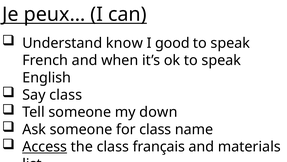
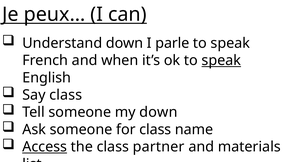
Understand know: know -> down
good: good -> parle
speak at (221, 60) underline: none -> present
français: français -> partner
